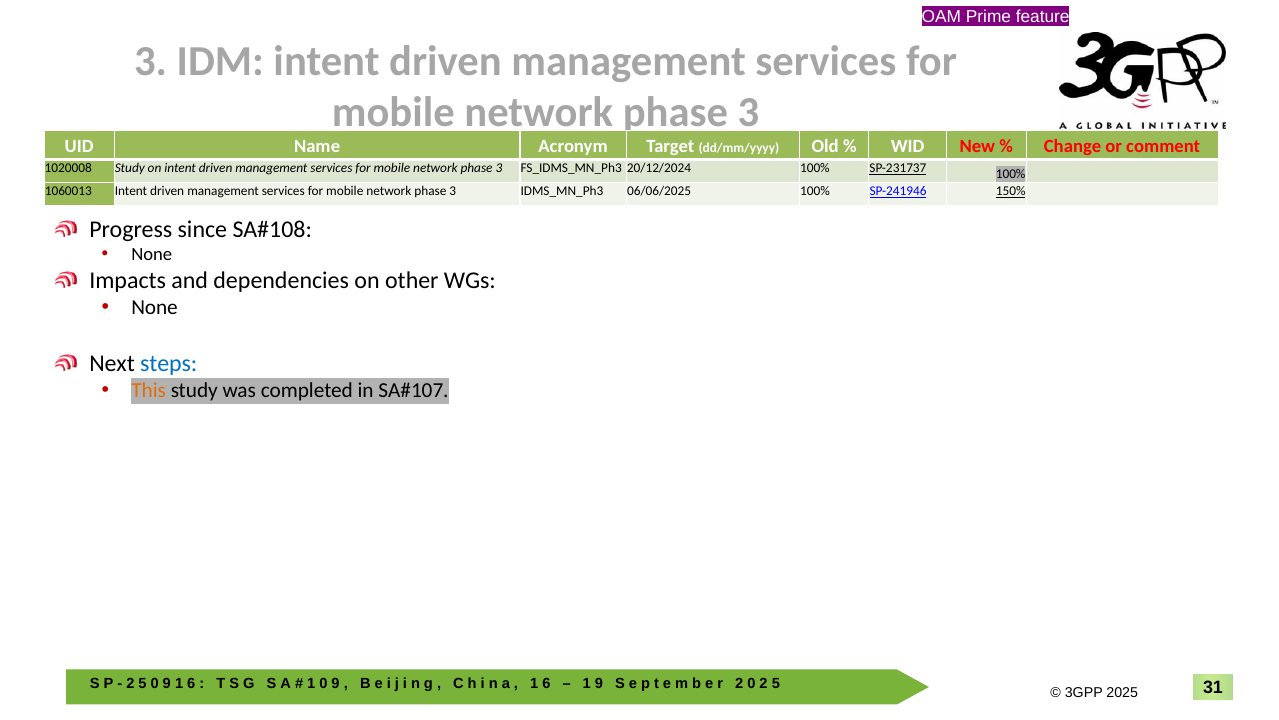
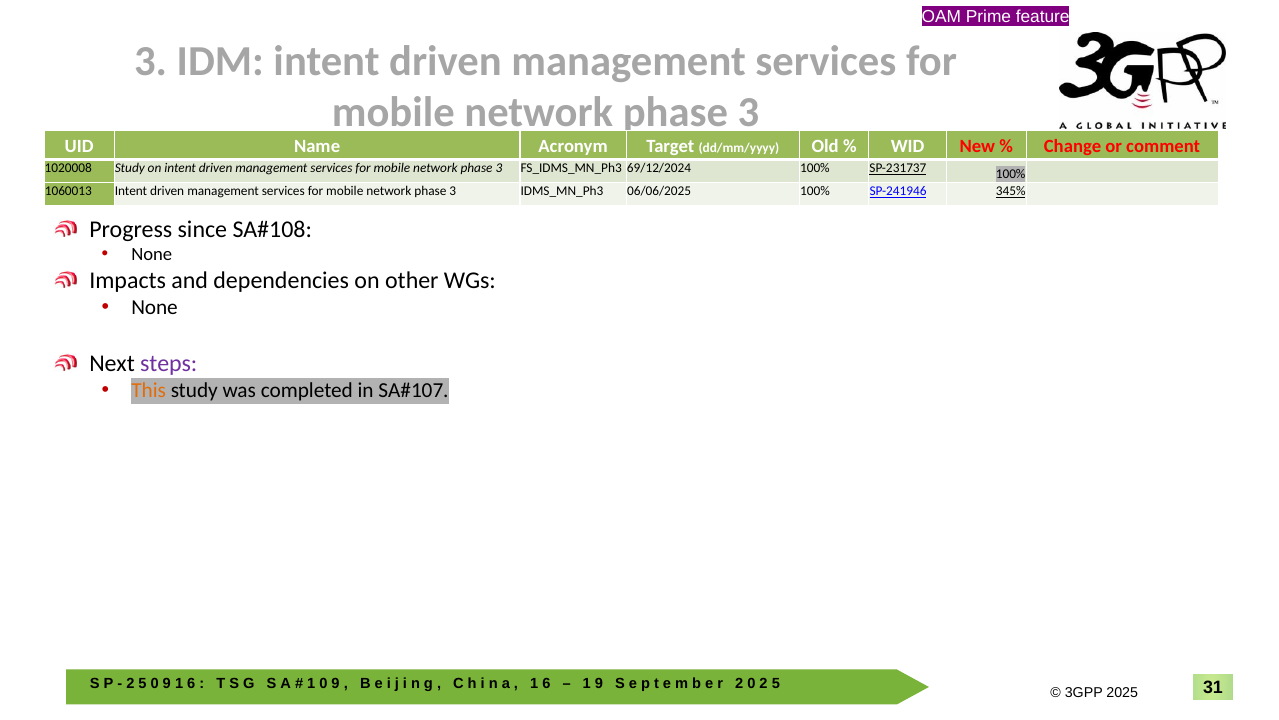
20/12/2024: 20/12/2024 -> 69/12/2024
150%: 150% -> 345%
steps colour: blue -> purple
